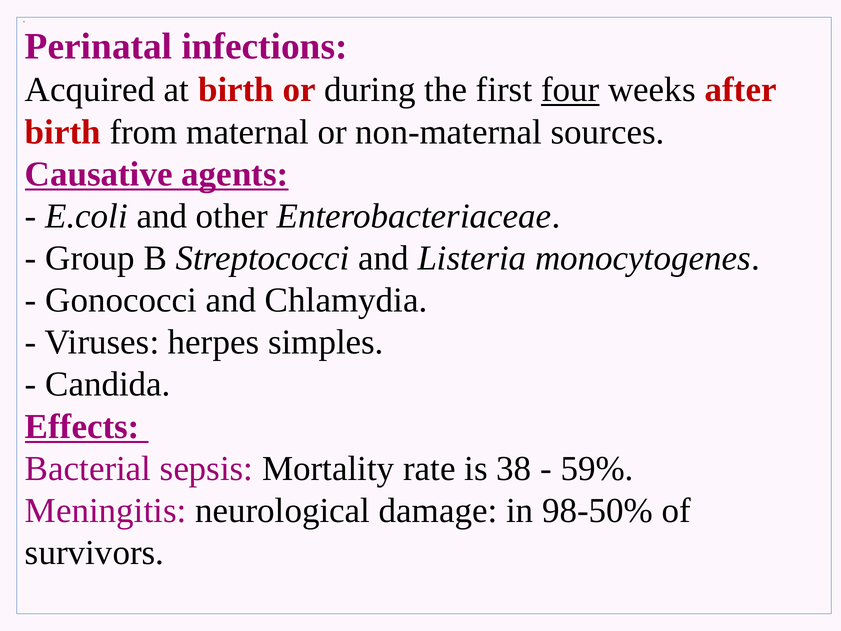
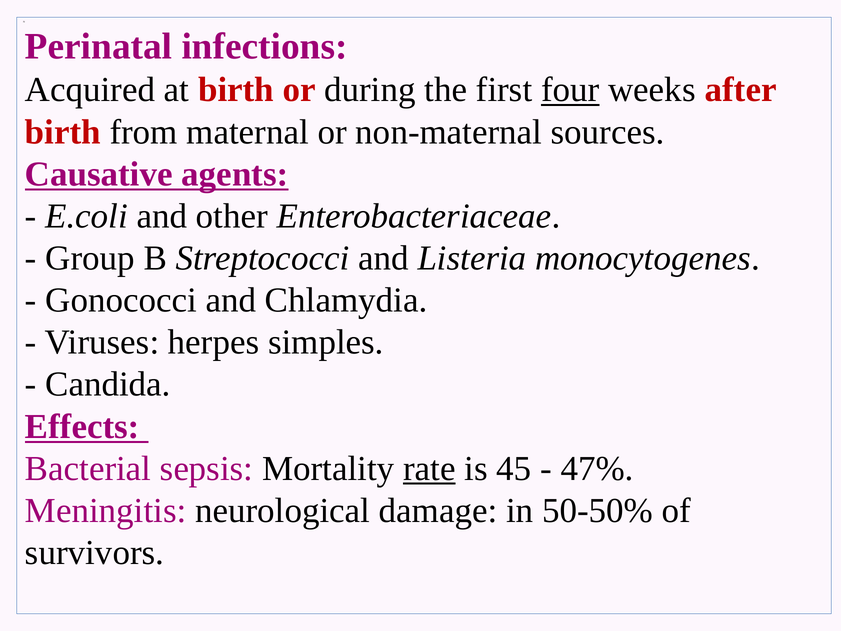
rate underline: none -> present
38: 38 -> 45
59%: 59% -> 47%
98-50%: 98-50% -> 50-50%
